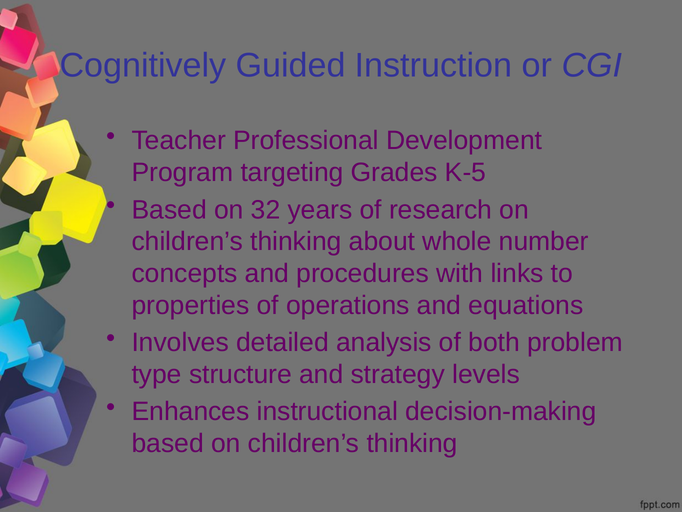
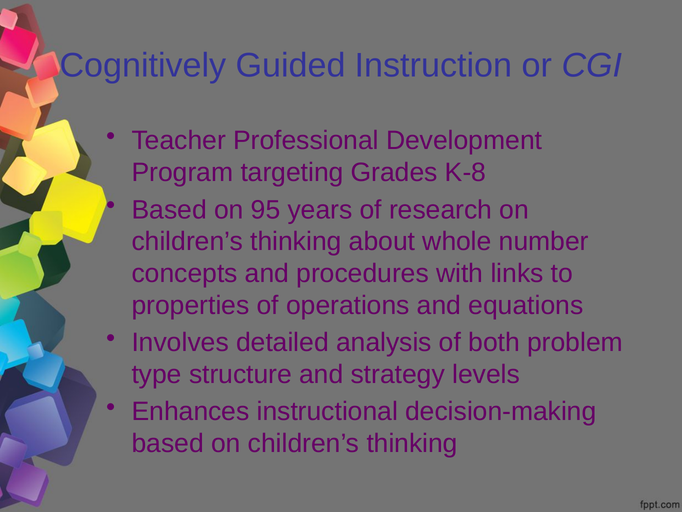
K-5: K-5 -> K-8
32: 32 -> 95
